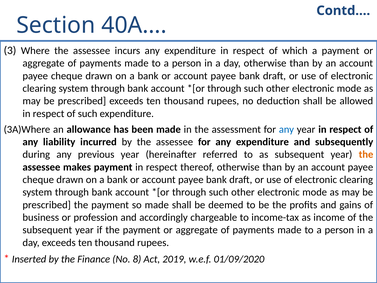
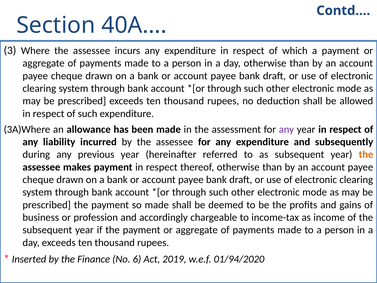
any at (286, 129) colour: blue -> purple
8: 8 -> 6
01/09/2020: 01/09/2020 -> 01/94/2020
